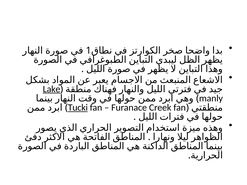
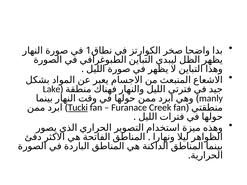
Lake underline: present -> none
